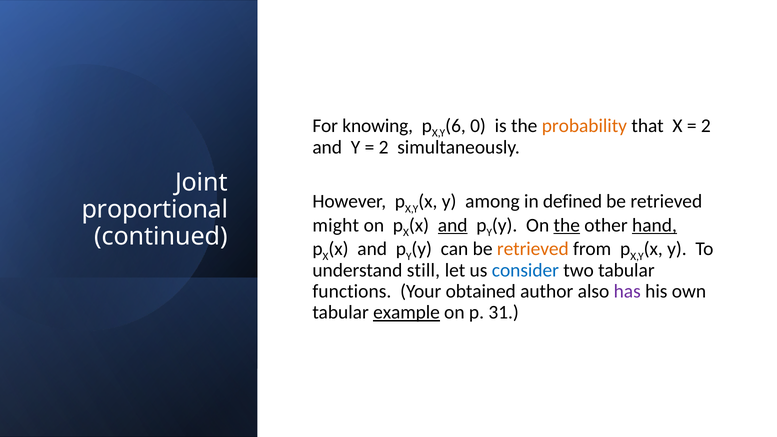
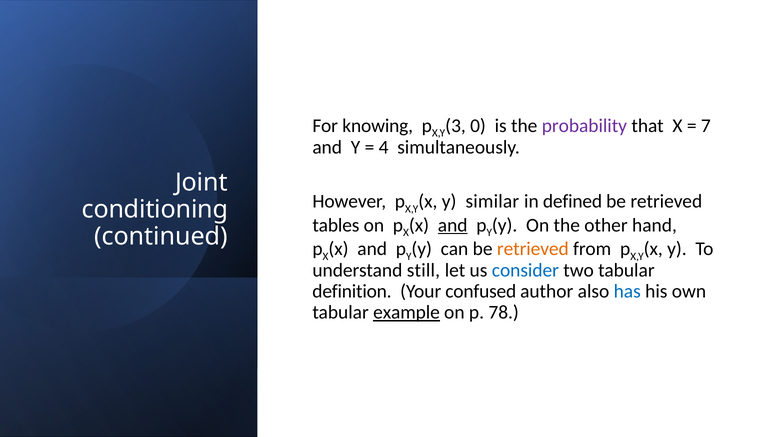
6: 6 -> 3
probability colour: orange -> purple
2 at (706, 126): 2 -> 7
2 at (384, 147): 2 -> 4
among: among -> similar
proportional: proportional -> conditioning
might: might -> tables
the at (567, 225) underline: present -> none
hand underline: present -> none
functions: functions -> definition
obtained: obtained -> confused
has colour: purple -> blue
31: 31 -> 78
